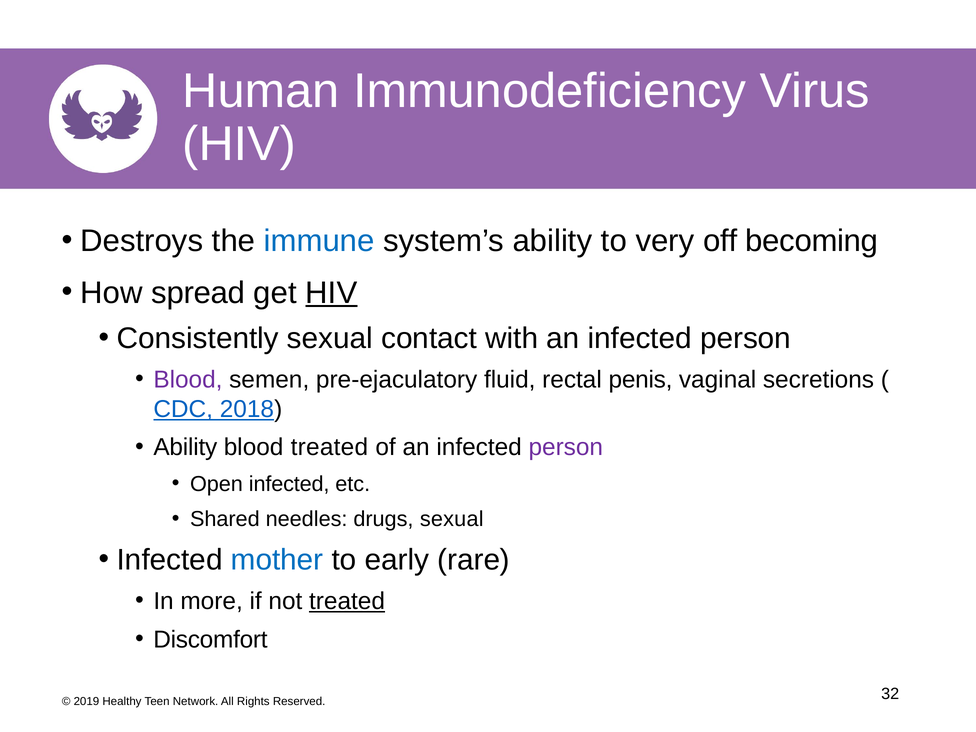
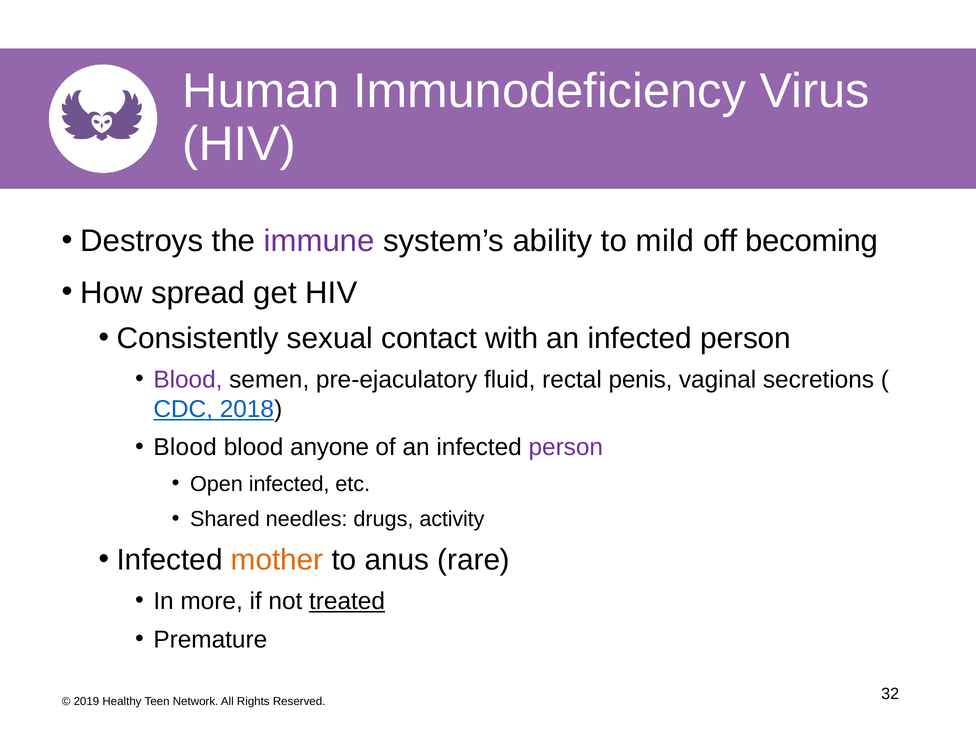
immune colour: blue -> purple
very: very -> mild
HIV at (331, 293) underline: present -> none
Ability at (185, 447): Ability -> Blood
blood treated: treated -> anyone
drugs sexual: sexual -> activity
mother colour: blue -> orange
early: early -> anus
Discomfort: Discomfort -> Premature
